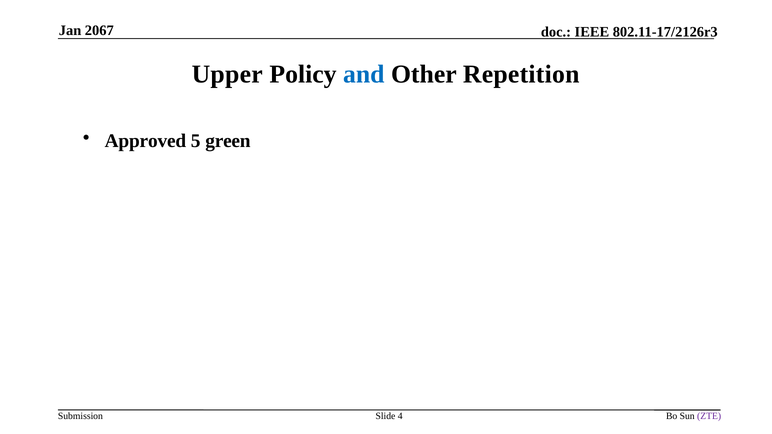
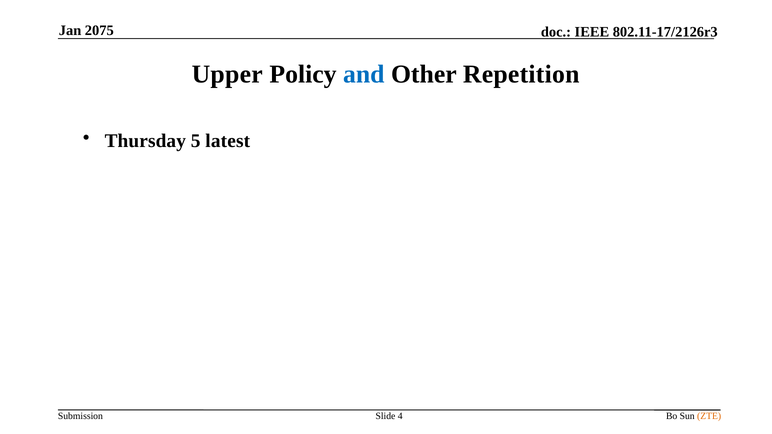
2067: 2067 -> 2075
Approved: Approved -> Thursday
green: green -> latest
ZTE colour: purple -> orange
